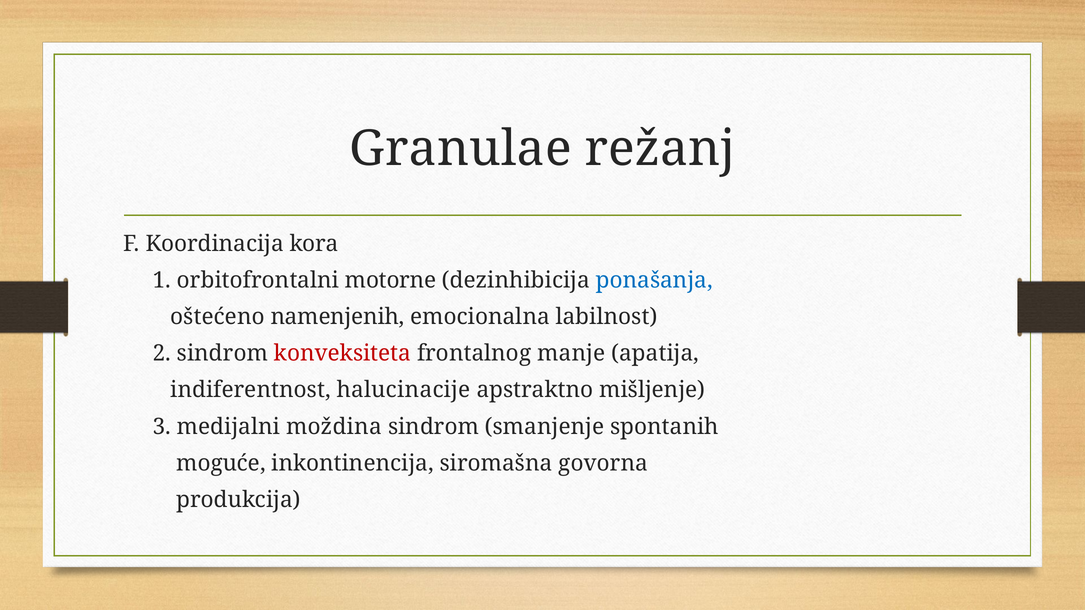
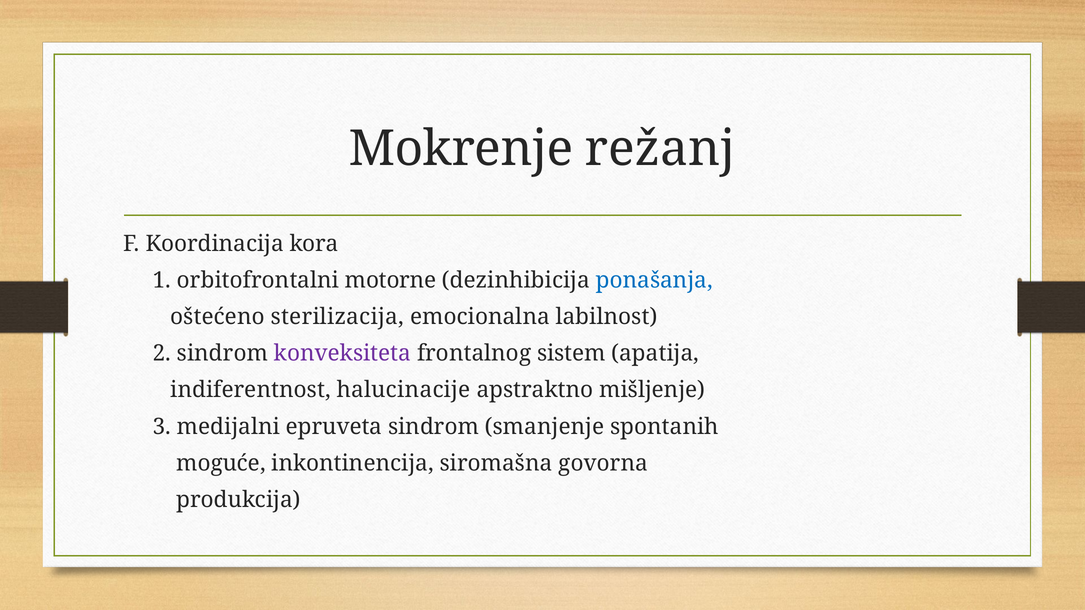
Granulae: Granulae -> Mokrenje
namenjenih: namenjenih -> sterilizacija
konveksiteta colour: red -> purple
manje: manje -> sistem
moždina: moždina -> epruveta
